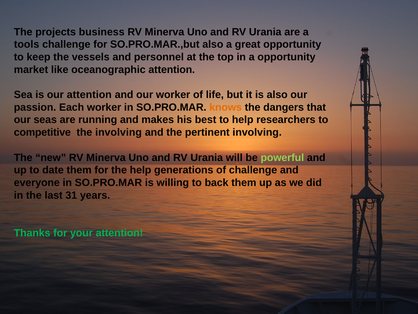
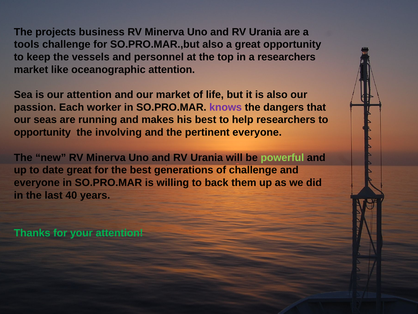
a opportunity: opportunity -> researchers
our worker: worker -> market
knows colour: orange -> purple
competitive at (42, 132): competitive -> opportunity
pertinent involving: involving -> everyone
date them: them -> great
the help: help -> best
31: 31 -> 40
